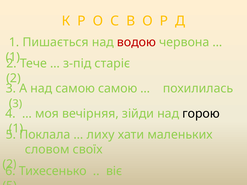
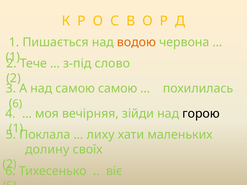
водою colour: red -> orange
старіє: старіє -> слово
3 at (17, 104): 3 -> 6
словом: словом -> долину
